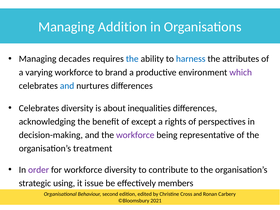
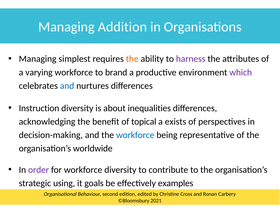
decades: decades -> simplest
the at (132, 59) colour: blue -> orange
harness colour: blue -> purple
Celebrates at (39, 108): Celebrates -> Instruction
except: except -> topical
rights: rights -> exists
workforce at (135, 135) colour: purple -> blue
treatment: treatment -> worldwide
issue: issue -> goals
members: members -> examples
